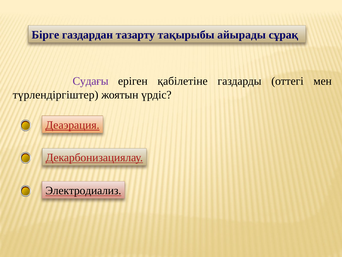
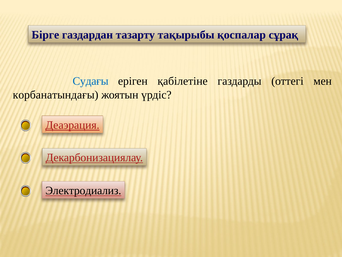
айырады: айырады -> қоспалар
Судағы colour: purple -> blue
түрлендіргіштер: түрлендіргіштер -> корбанатындағы
